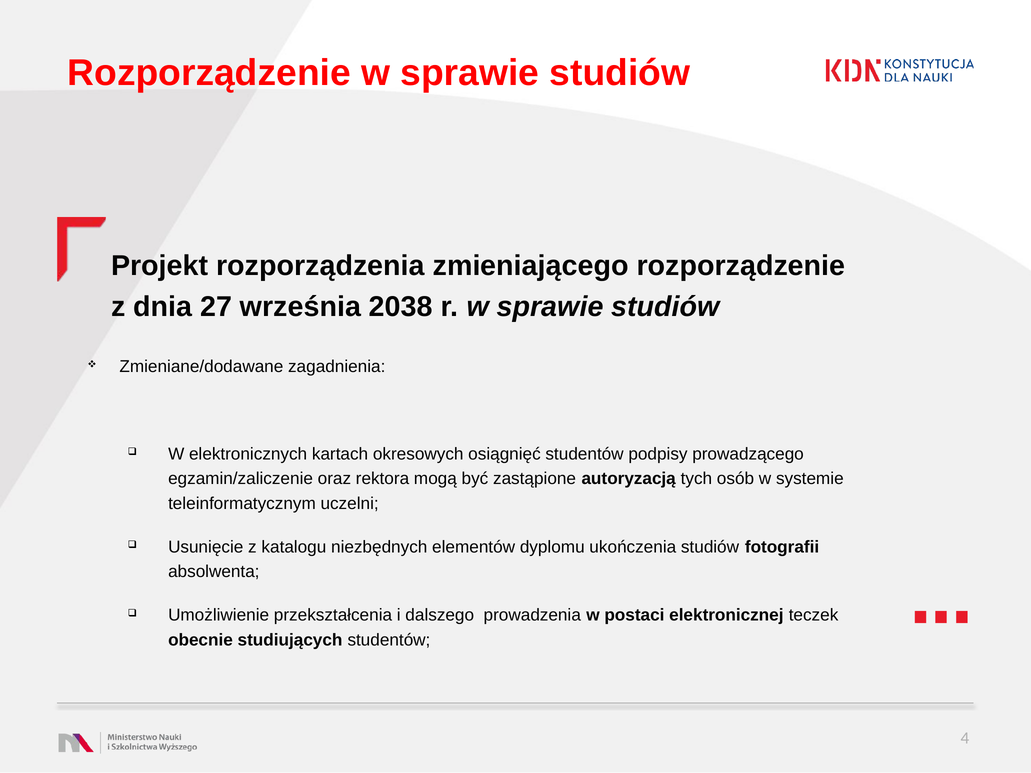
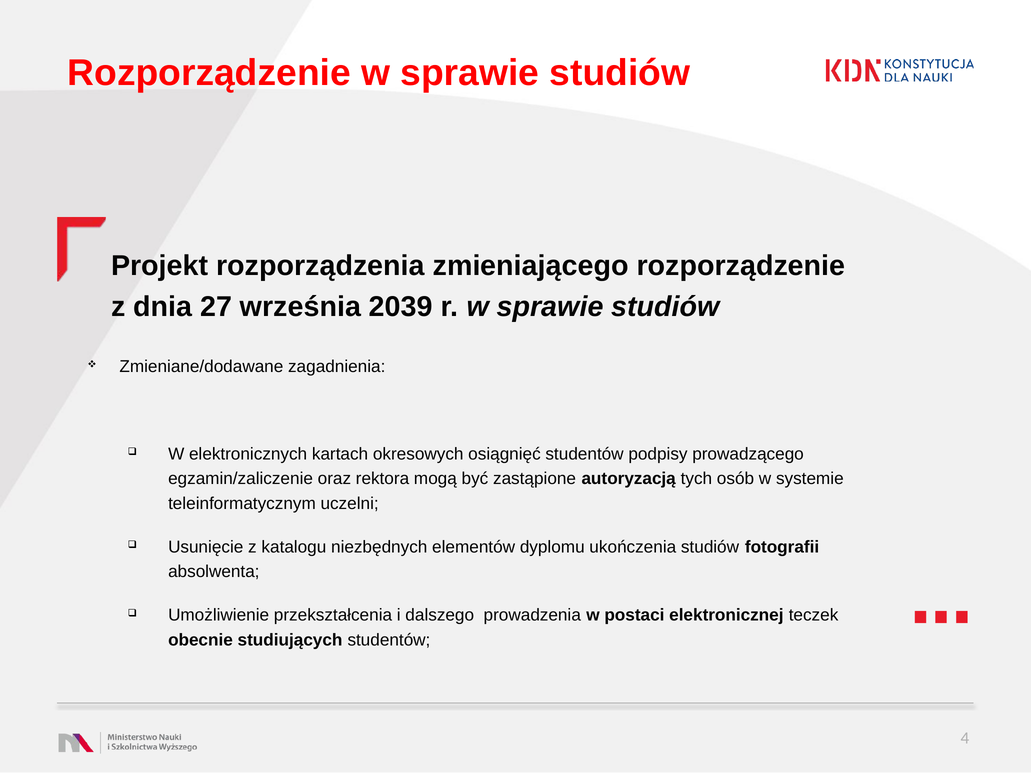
2038: 2038 -> 2039
